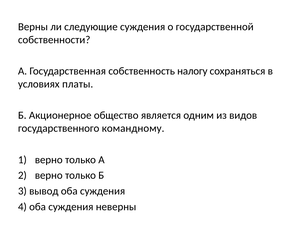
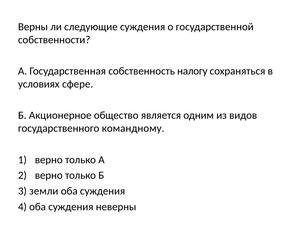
платы: платы -> сфере
вывод: вывод -> земли
